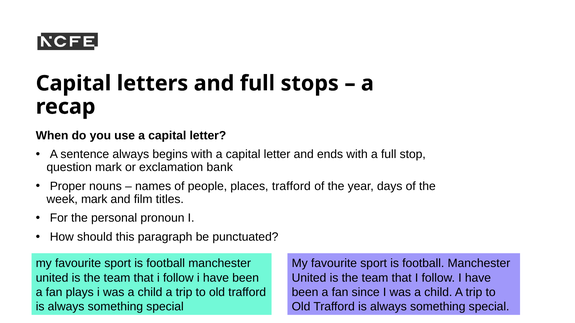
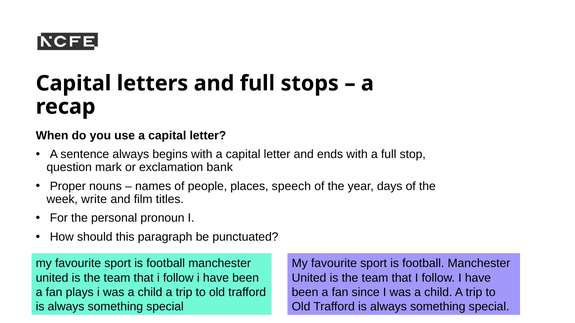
places trafford: trafford -> speech
week mark: mark -> write
